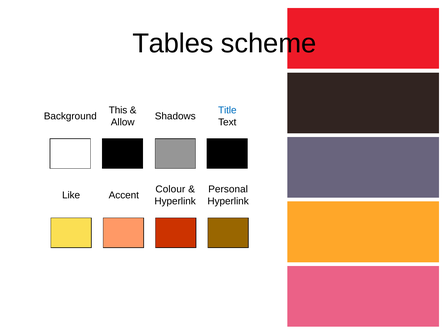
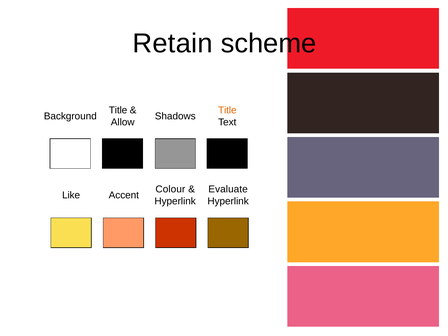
Tables: Tables -> Retain
This at (118, 110): This -> Title
Title at (227, 110) colour: blue -> orange
Personal: Personal -> Evaluate
